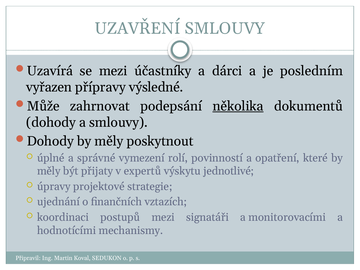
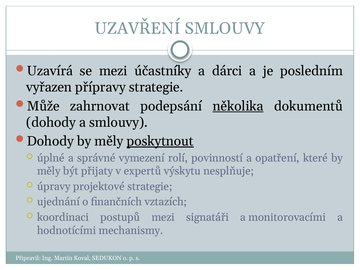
přípravy výsledné: výsledné -> strategie
poskytnout underline: none -> present
jednotlivé: jednotlivé -> nesplňuje
